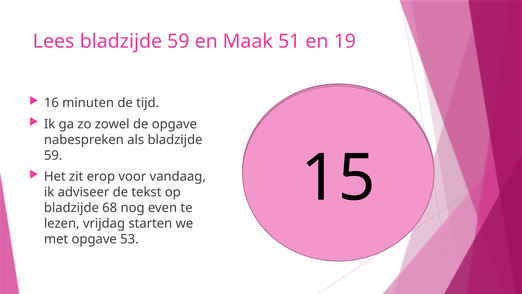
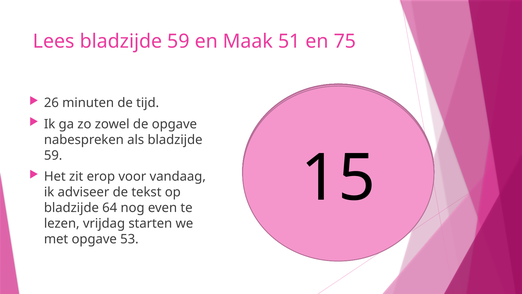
19: 19 -> 75
16: 16 -> 26
68: 68 -> 64
